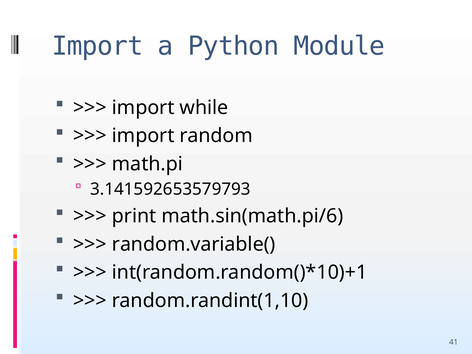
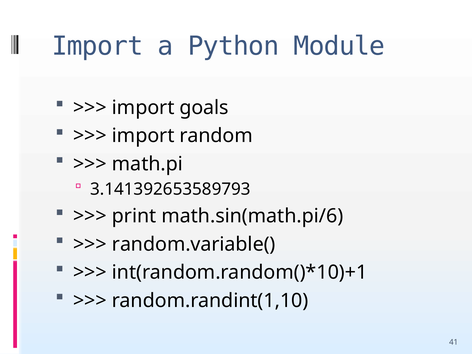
while: while -> goals
3.141592653579793: 3.141592653579793 -> 3.141392653589793
